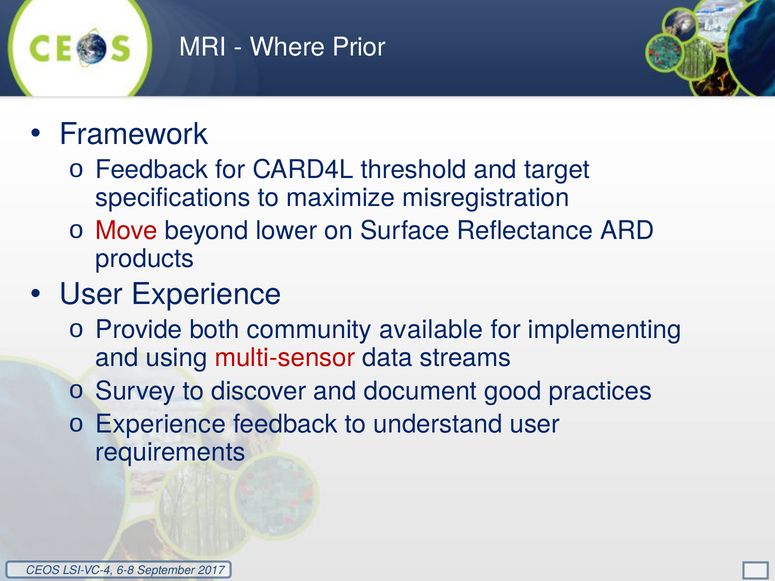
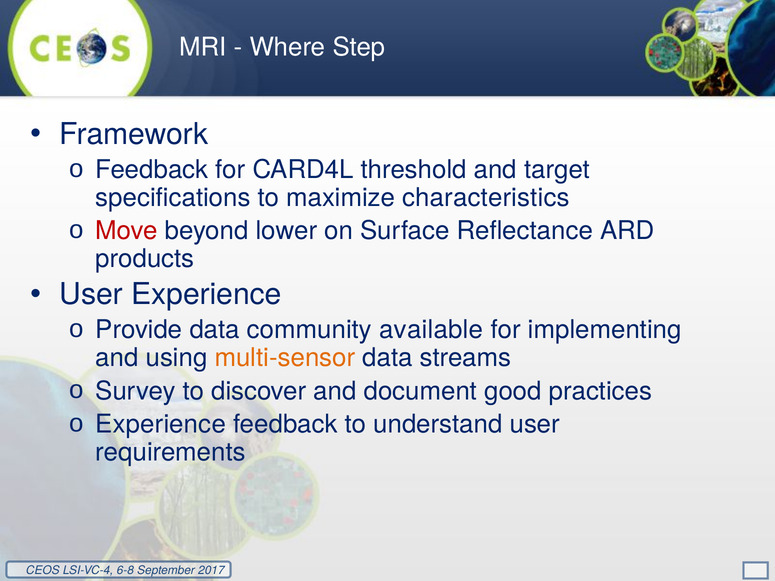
Prior: Prior -> Step
misregistration: misregistration -> characteristics
Provide both: both -> data
multi-sensor colour: red -> orange
